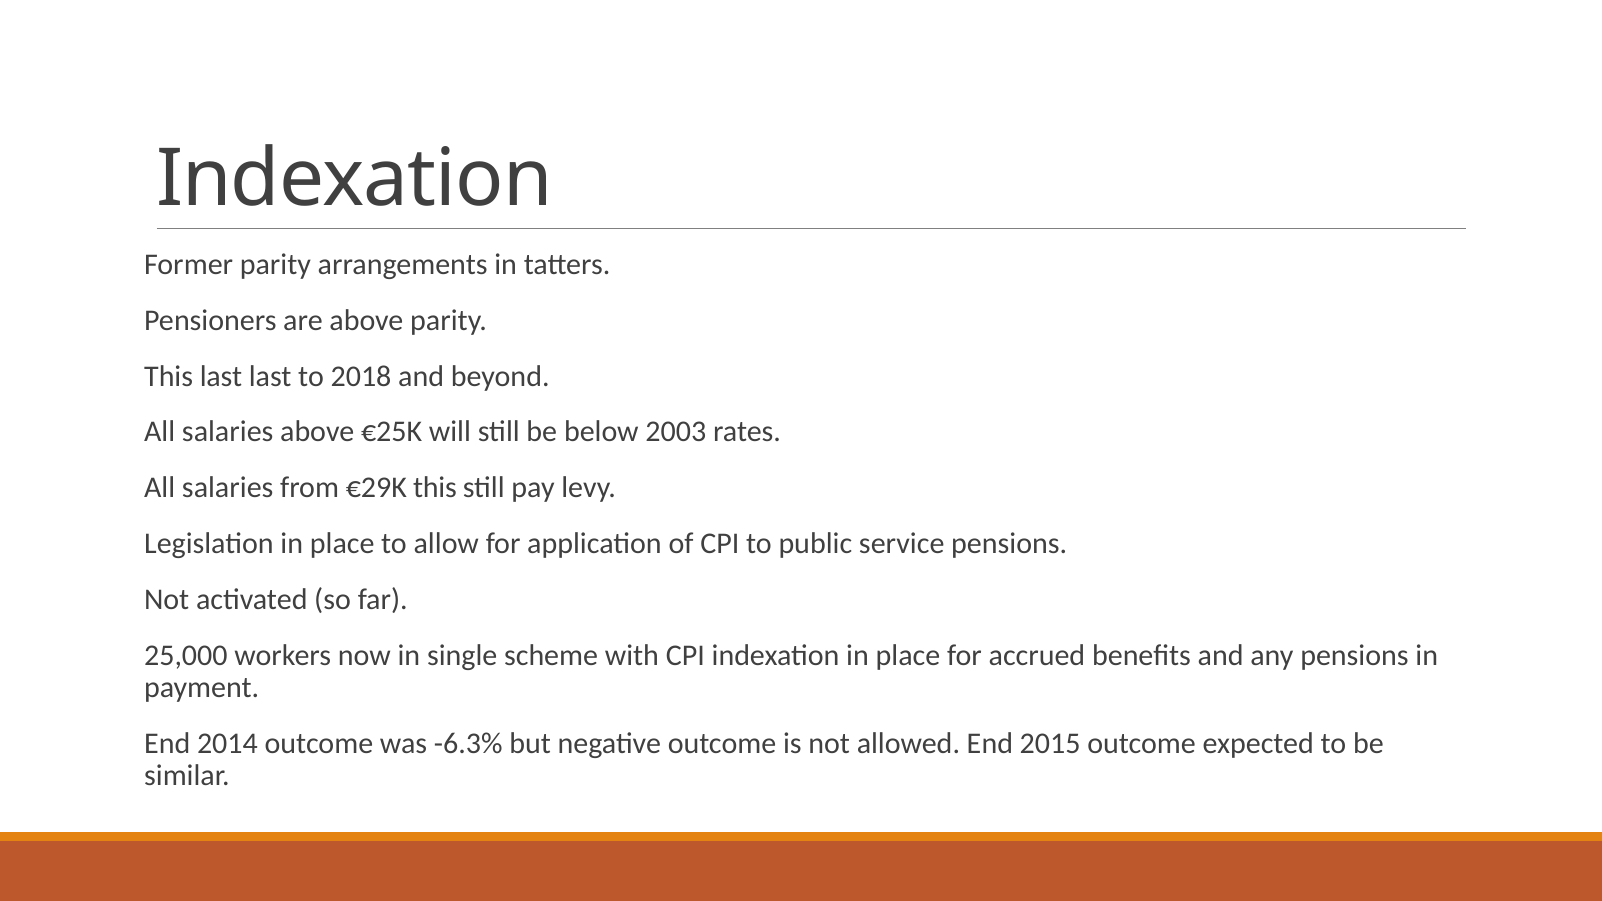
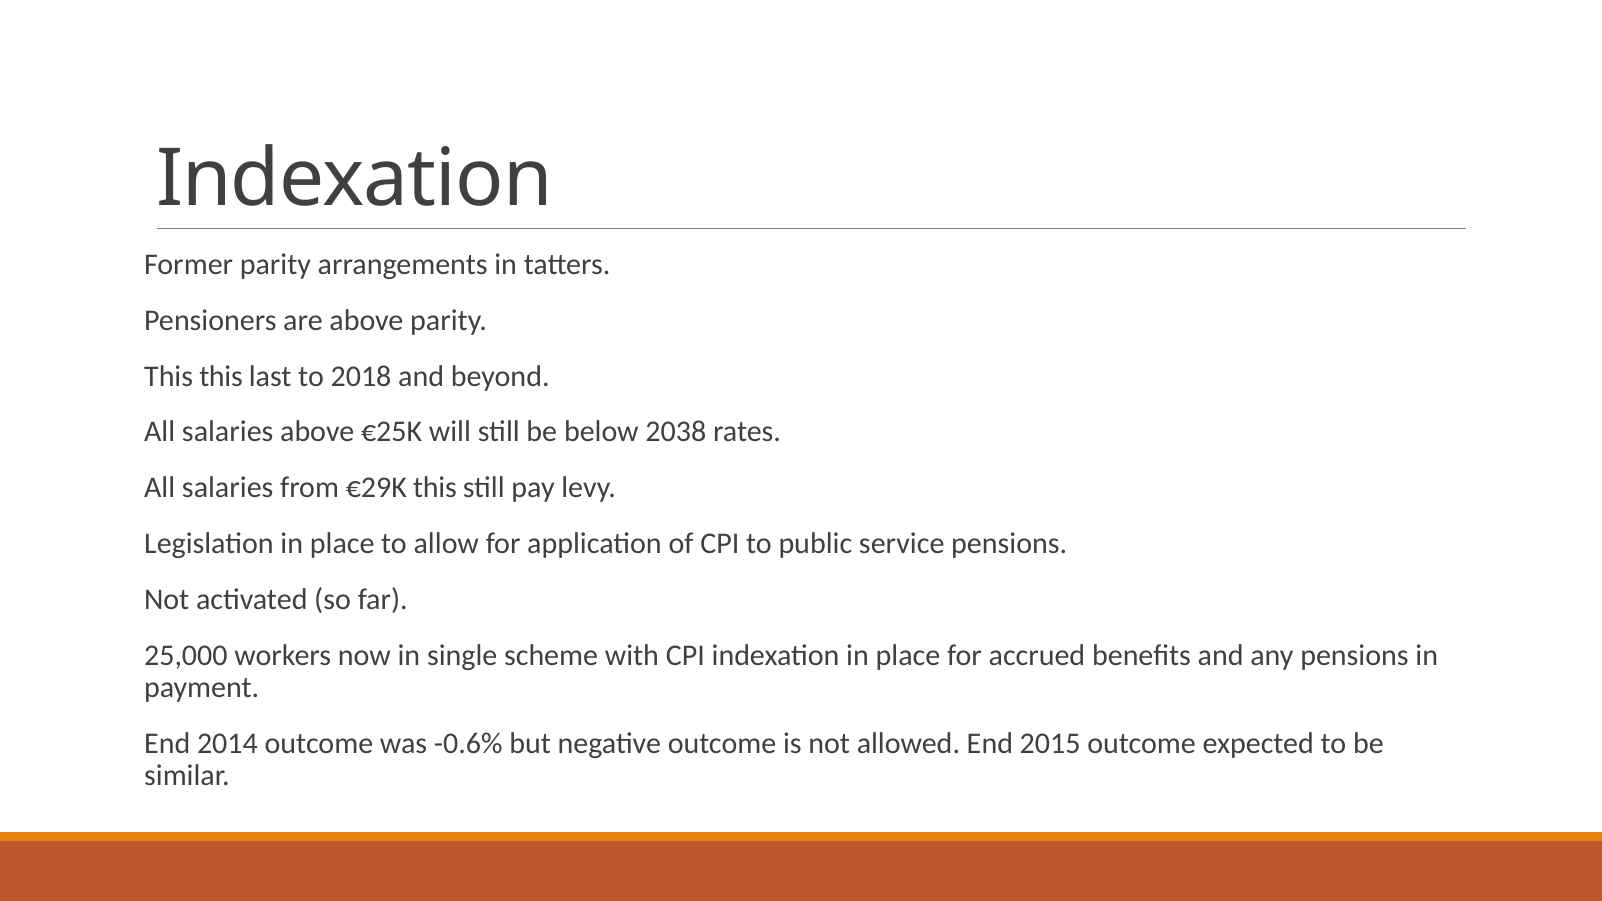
This last: last -> this
2003: 2003 -> 2038
-6.3%: -6.3% -> -0.6%
